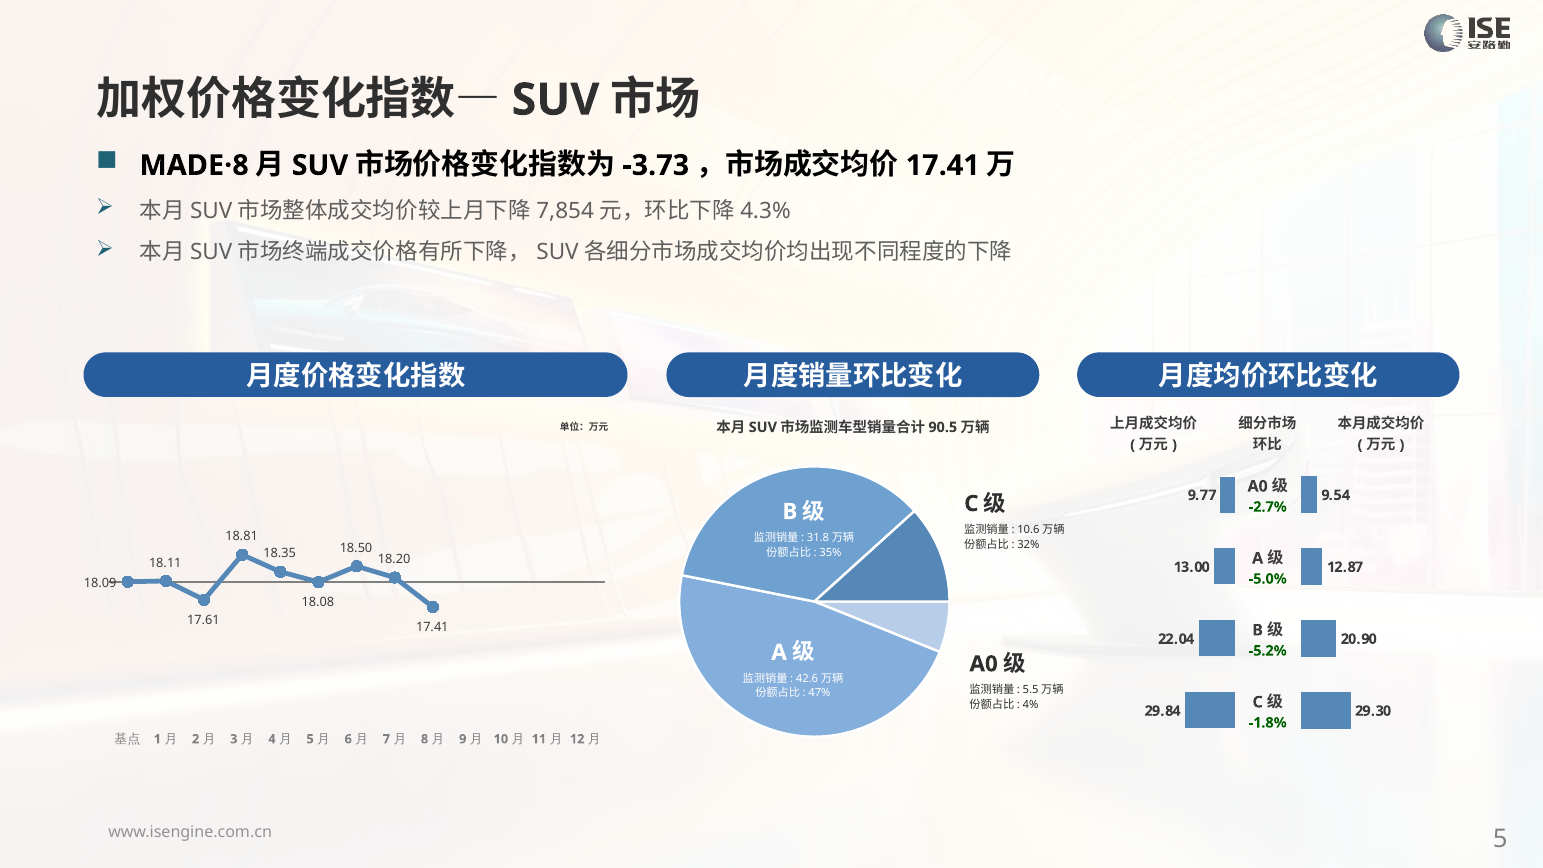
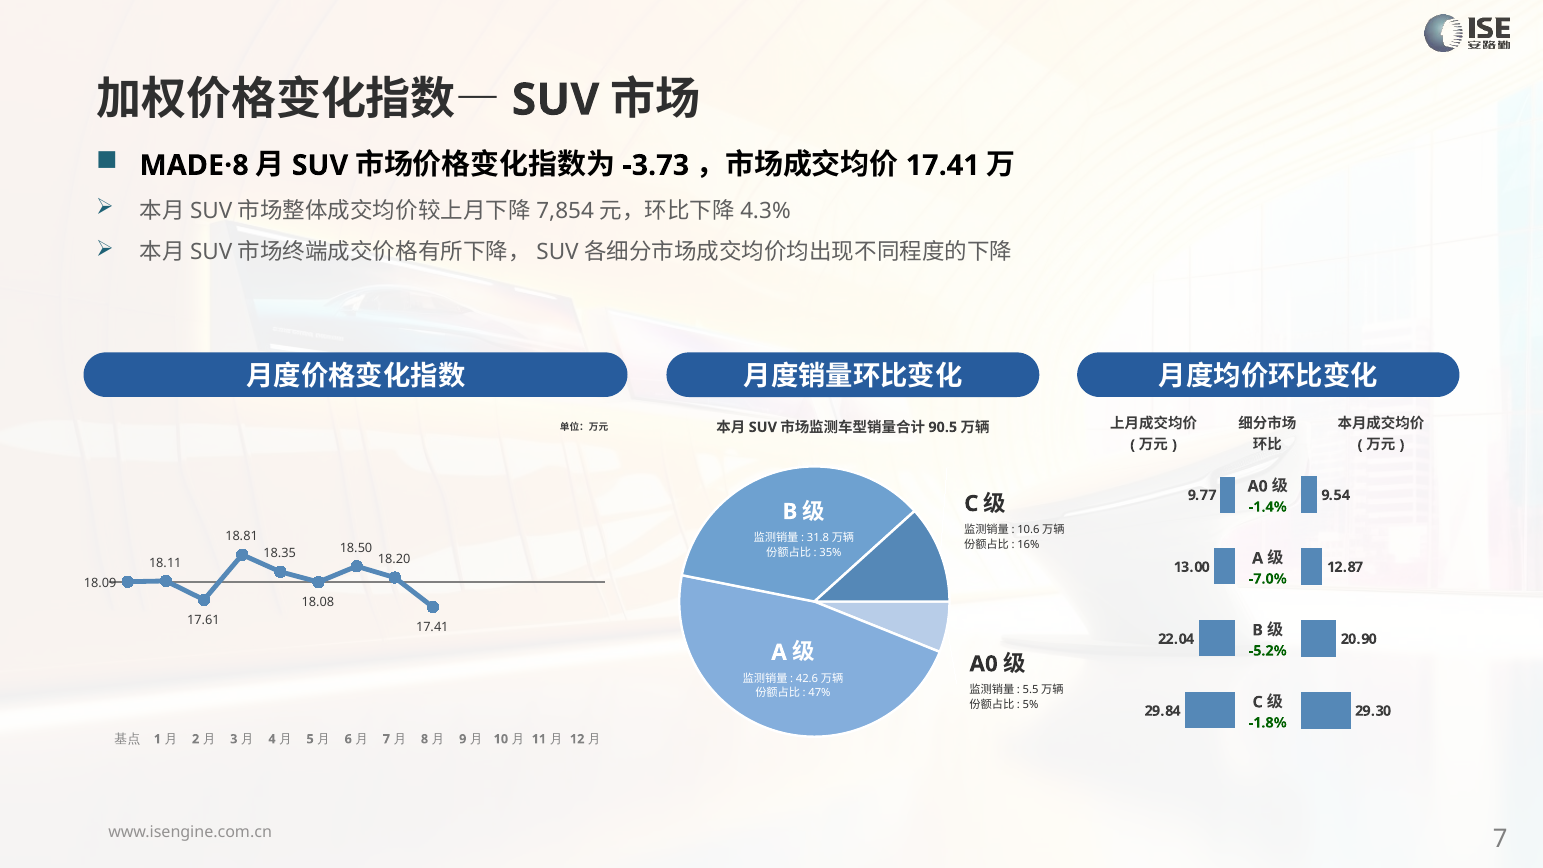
-2.7%: -2.7% -> -1.4%
32%: 32% -> 16%
-5.0%: -5.0% -> -7.0%
4%: 4% -> 5%
5 at (1500, 838): 5 -> 7
